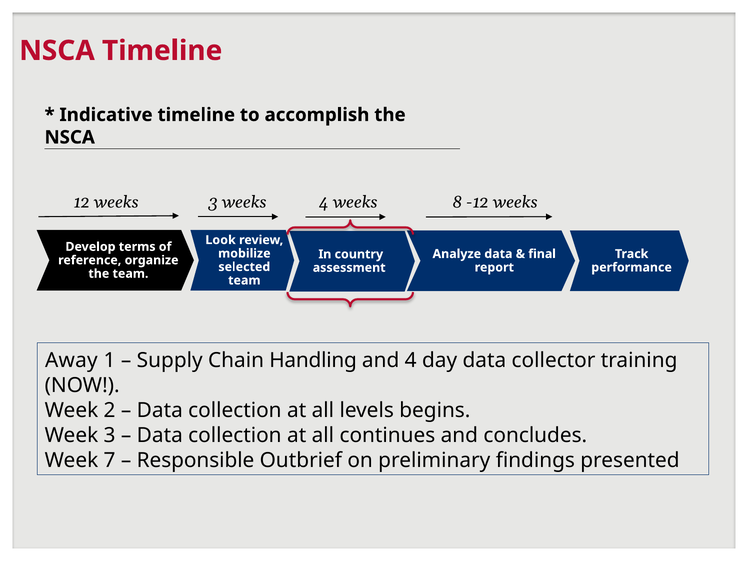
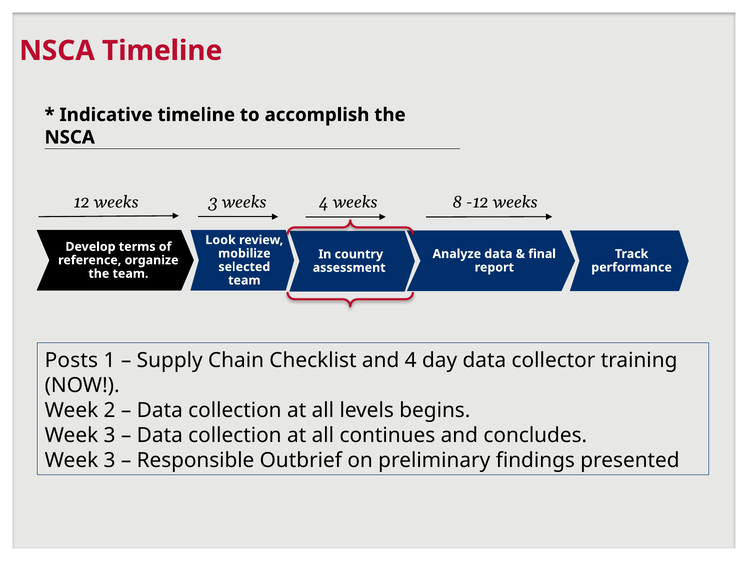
Away: Away -> Posts
Handling: Handling -> Checklist
7 at (110, 460): 7 -> 3
